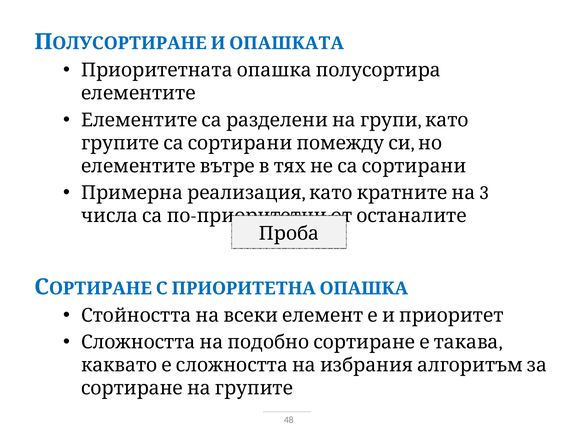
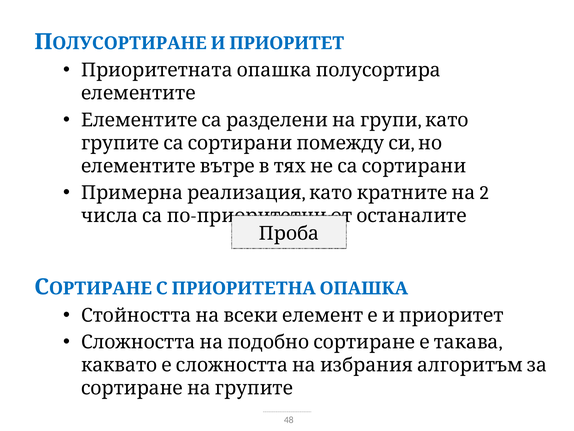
ОПАШКАТА: ОПАШКАТА -> ПРИОРИТЕТ
3: 3 -> 2
